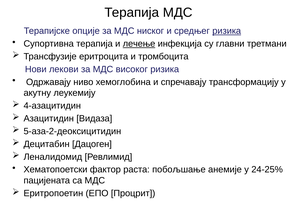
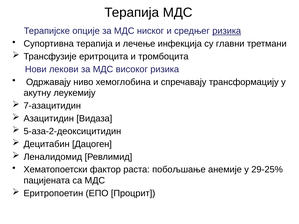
лечење underline: present -> none
4-азацитидин: 4-азацитидин -> 7-азацитидин
24-25%: 24-25% -> 29-25%
